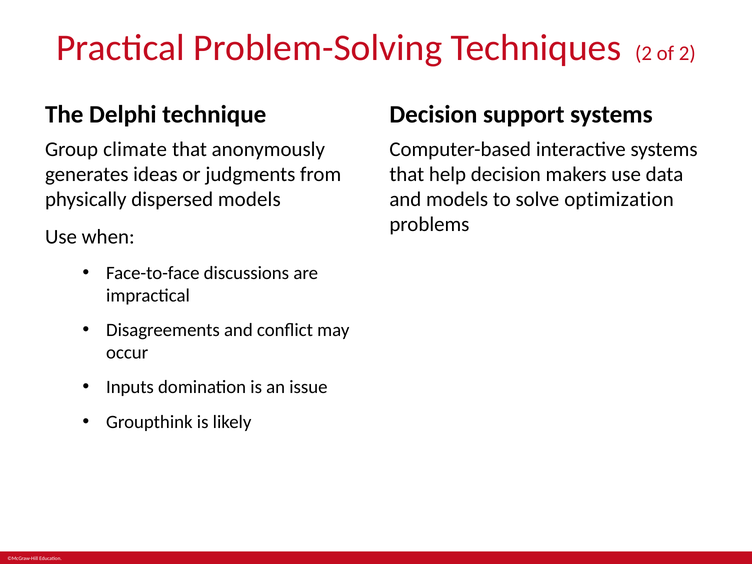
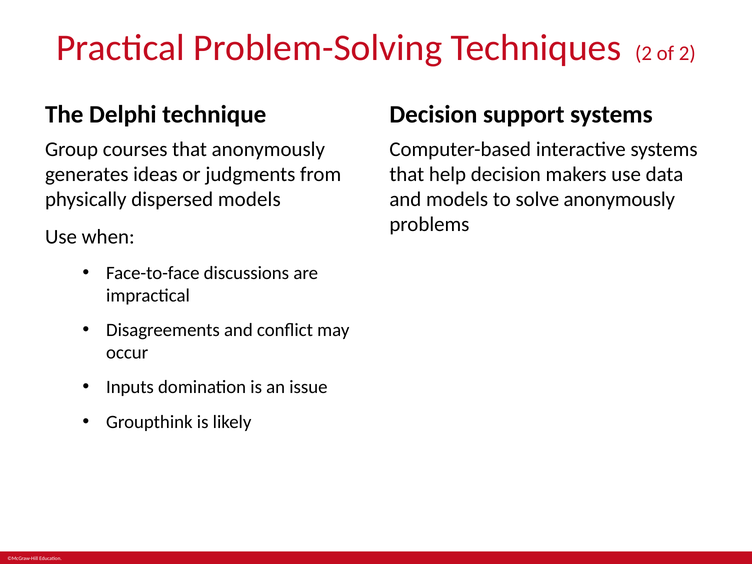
climate: climate -> courses
solve optimization: optimization -> anonymously
